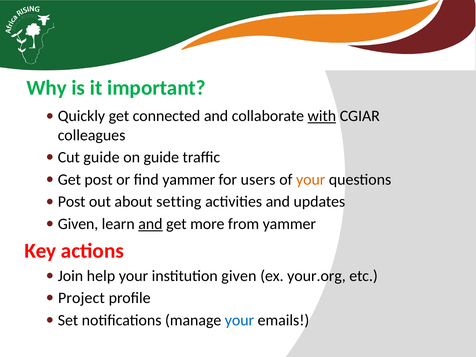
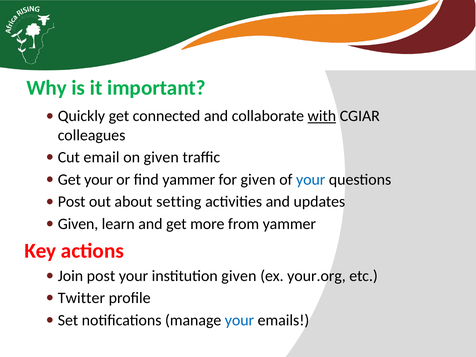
Cut guide: guide -> email
on guide: guide -> given
Get post: post -> your
for users: users -> given
your at (311, 180) colour: orange -> blue
and at (150, 224) underline: present -> none
Join help: help -> post
Project: Project -> Twitter
